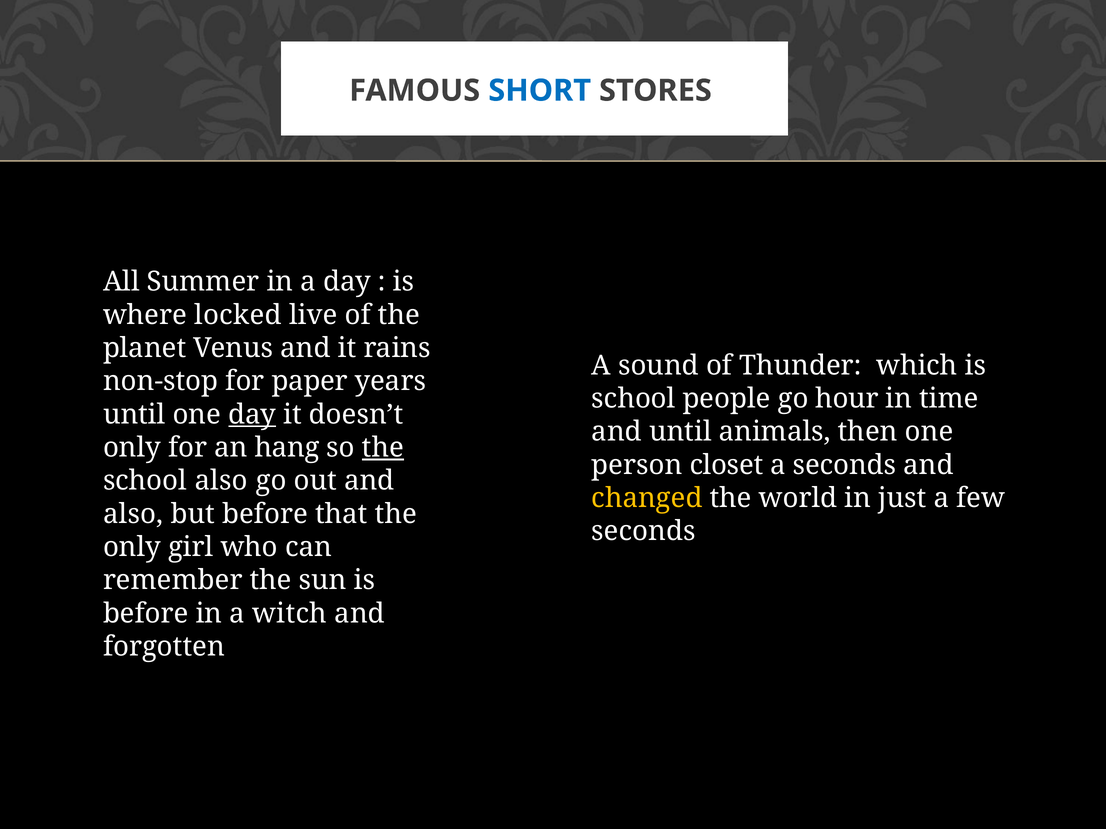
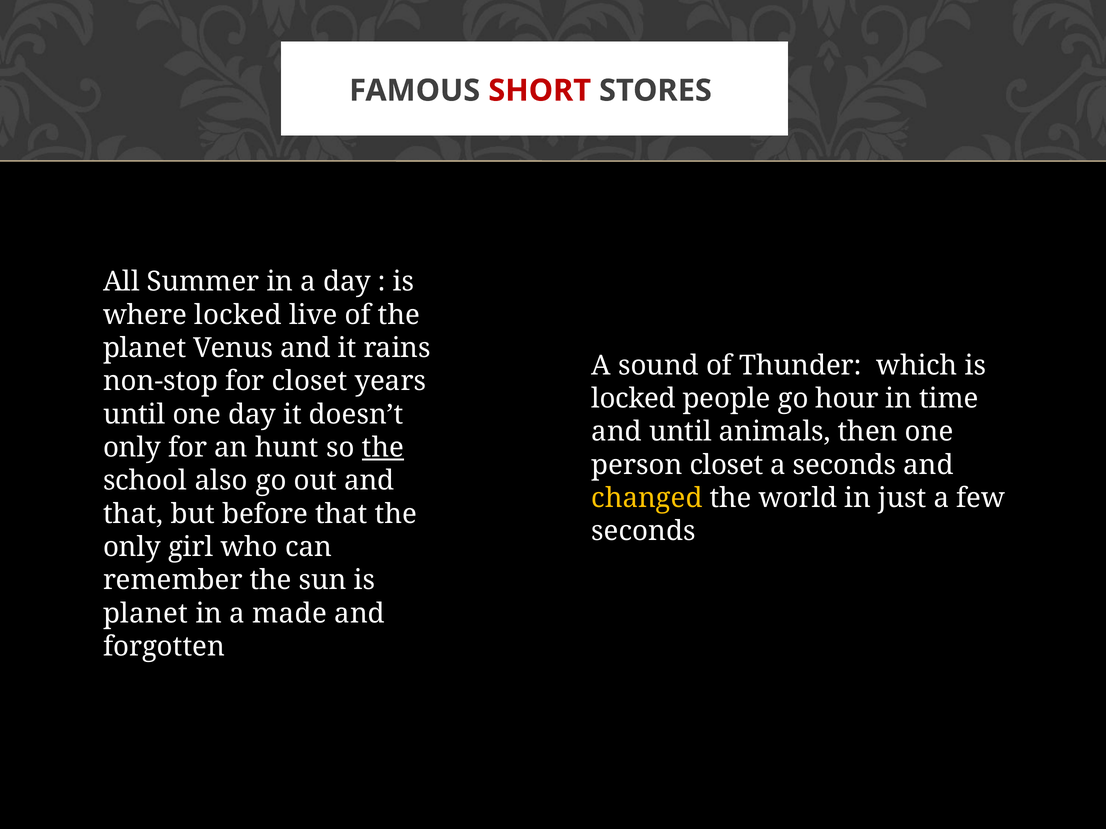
SHORT colour: blue -> red
for paper: paper -> closet
school at (633, 399): school -> locked
day at (252, 415) underline: present -> none
hang: hang -> hunt
also at (133, 514): also -> that
before at (146, 614): before -> planet
witch: witch -> made
